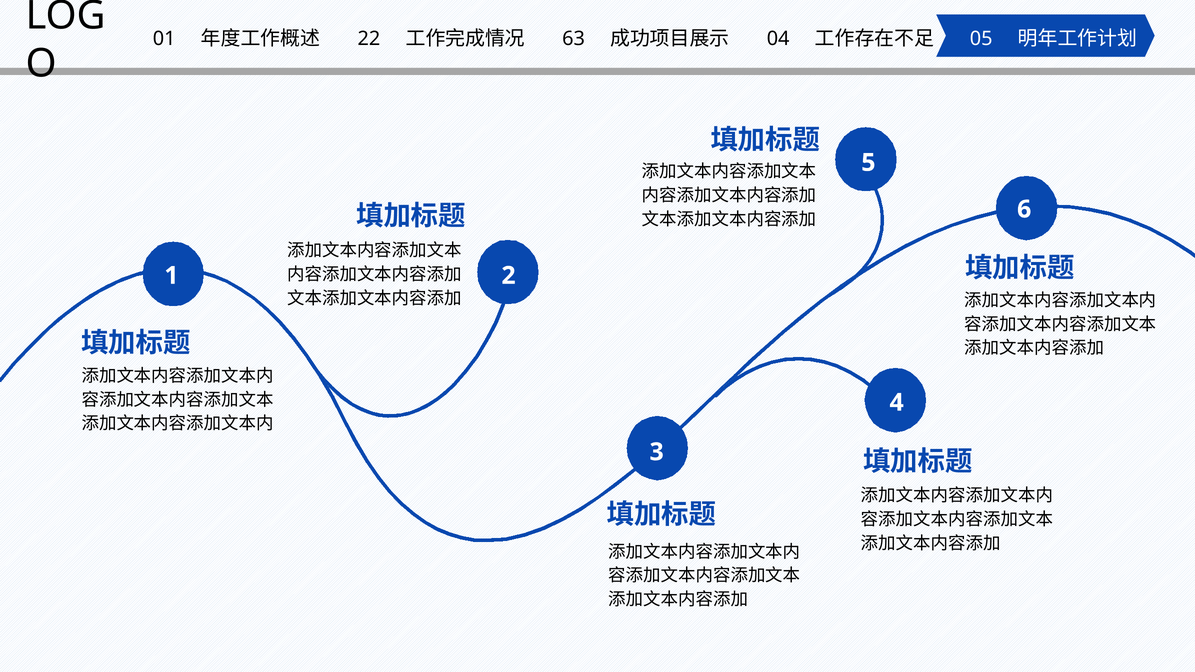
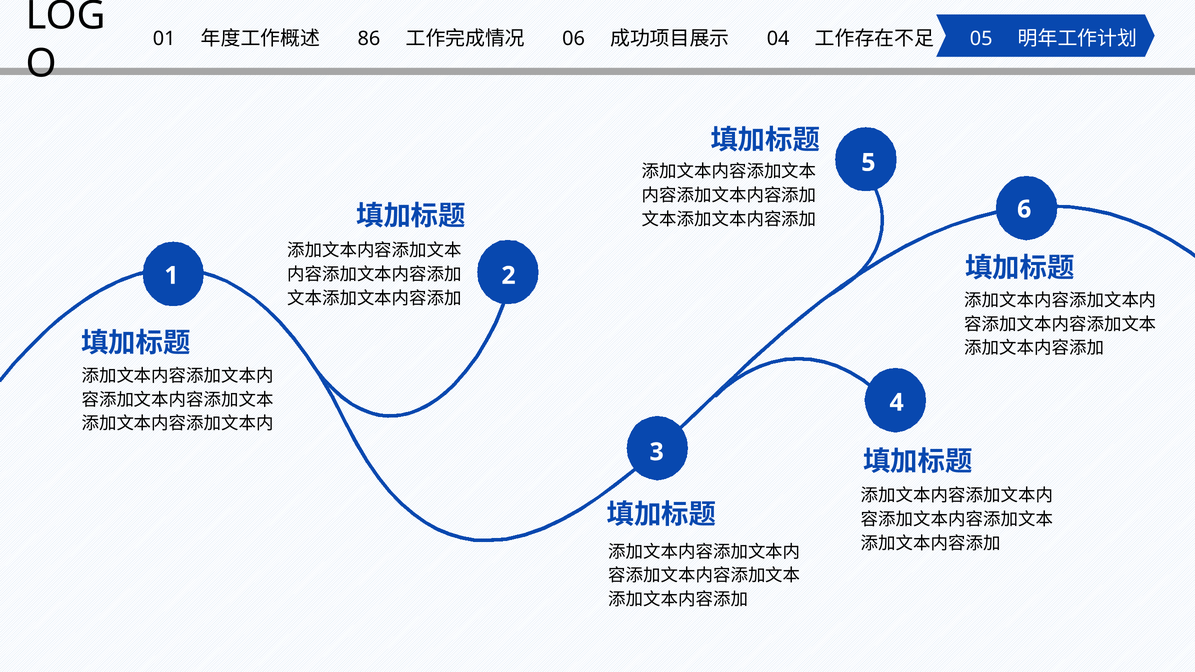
22: 22 -> 86
63: 63 -> 06
